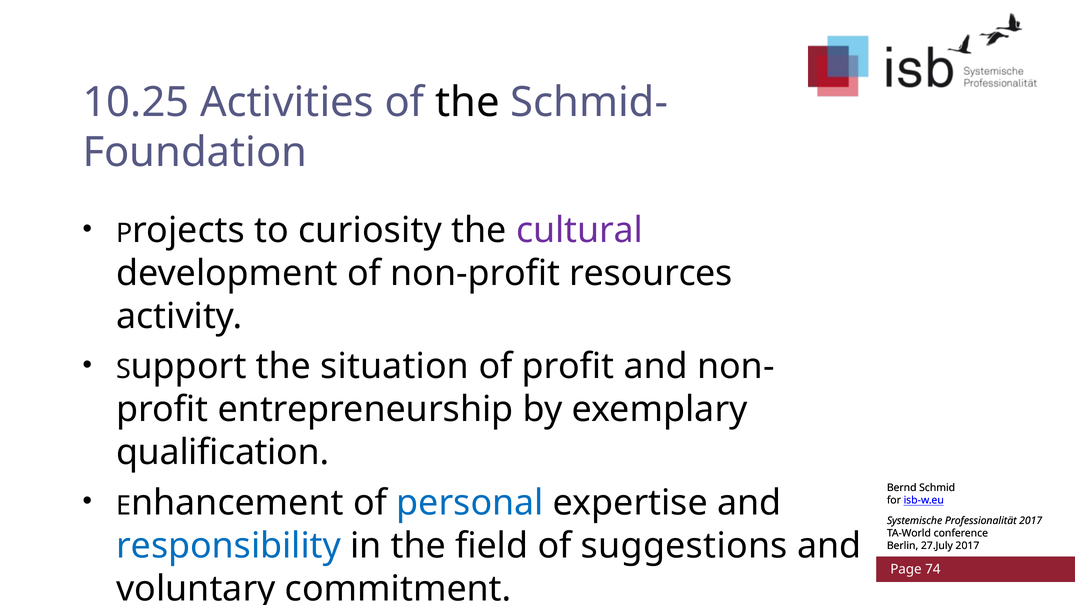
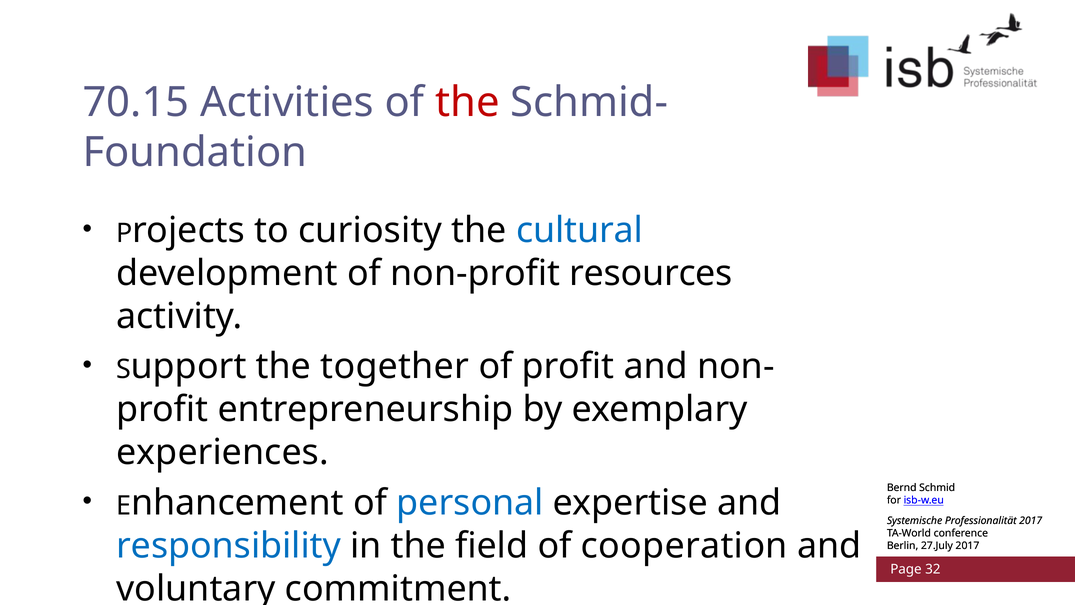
10.25: 10.25 -> 70.15
the at (467, 102) colour: black -> red
cultural colour: purple -> blue
situation: situation -> together
qualification: qualification -> experiences
suggestions: suggestions -> cooperation
74: 74 -> 32
